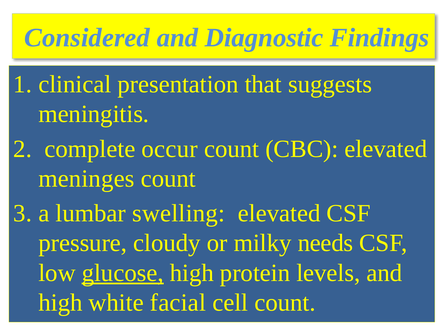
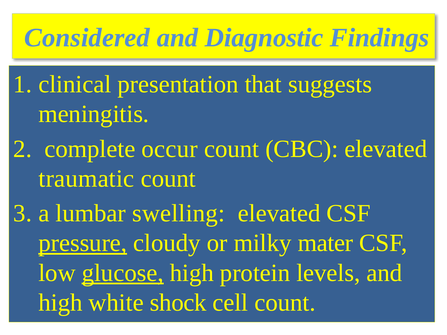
meninges: meninges -> traumatic
pressure underline: none -> present
needs: needs -> mater
facial: facial -> shock
